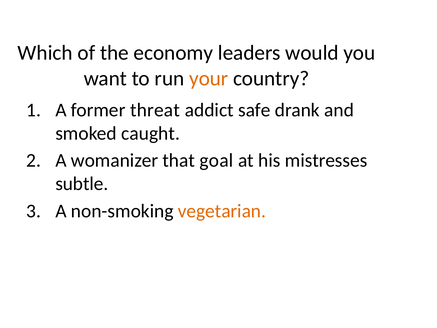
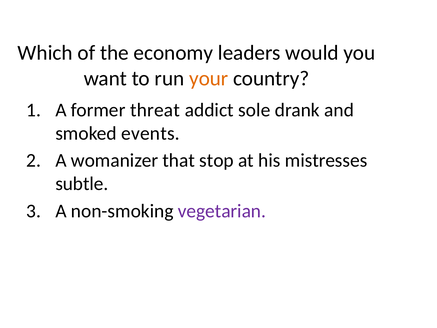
safe: safe -> sole
caught: caught -> events
goal: goal -> stop
vegetarian colour: orange -> purple
